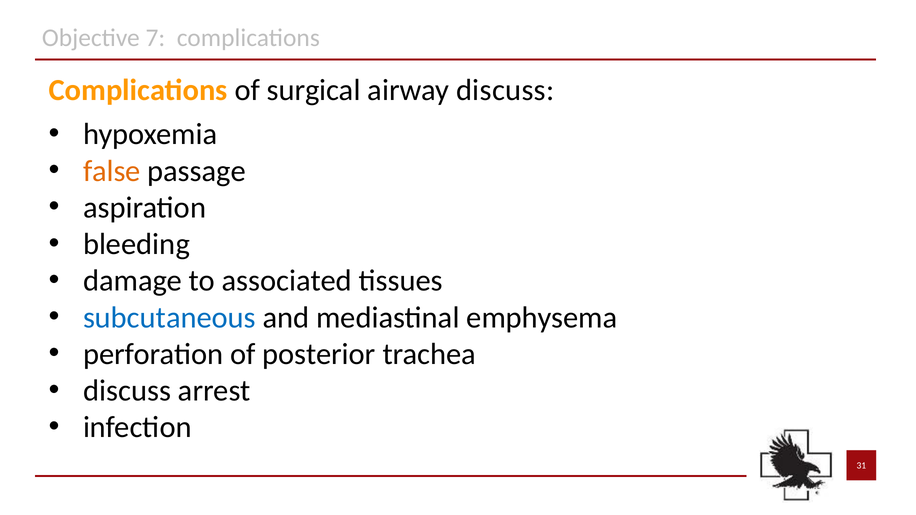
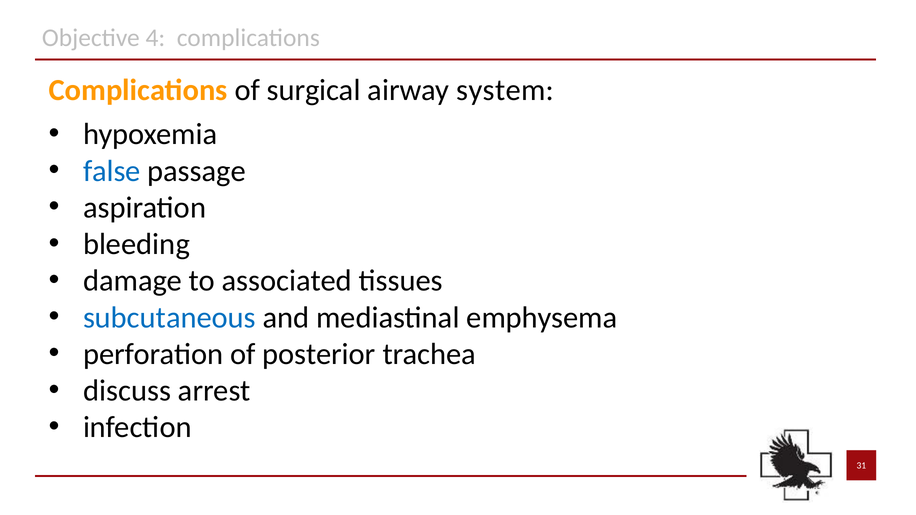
7: 7 -> 4
airway discuss: discuss -> system
false colour: orange -> blue
